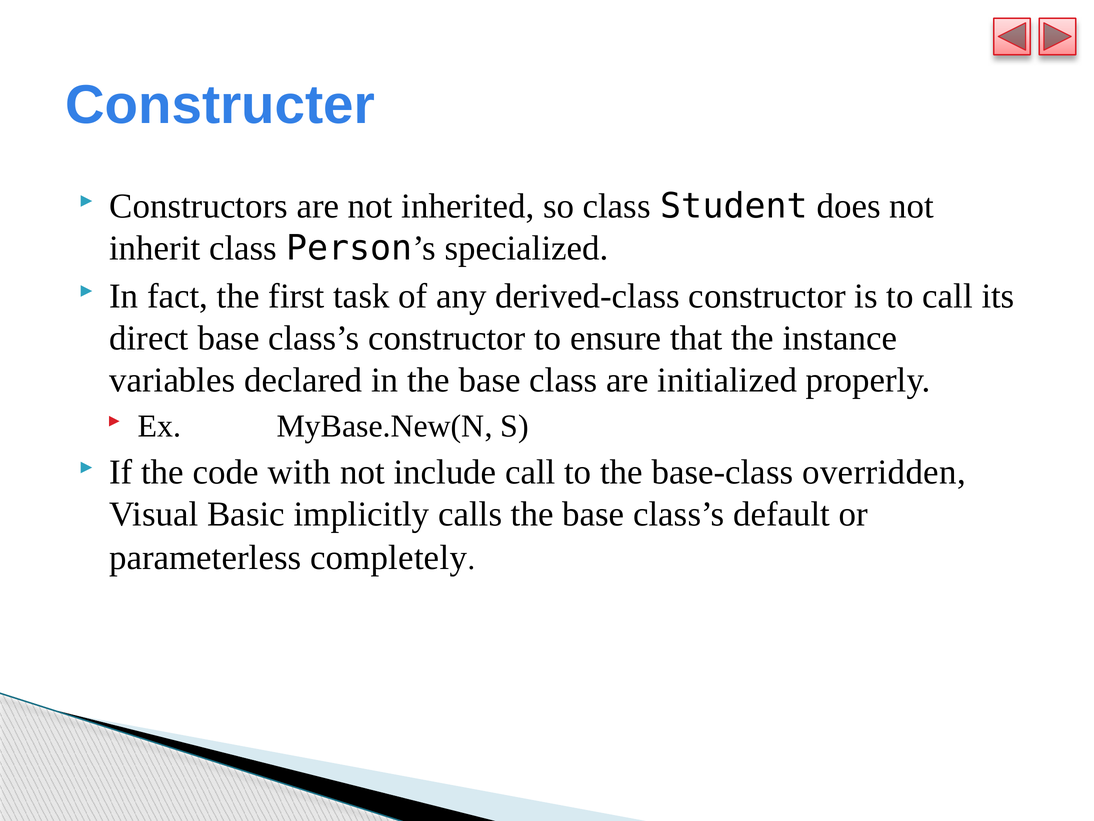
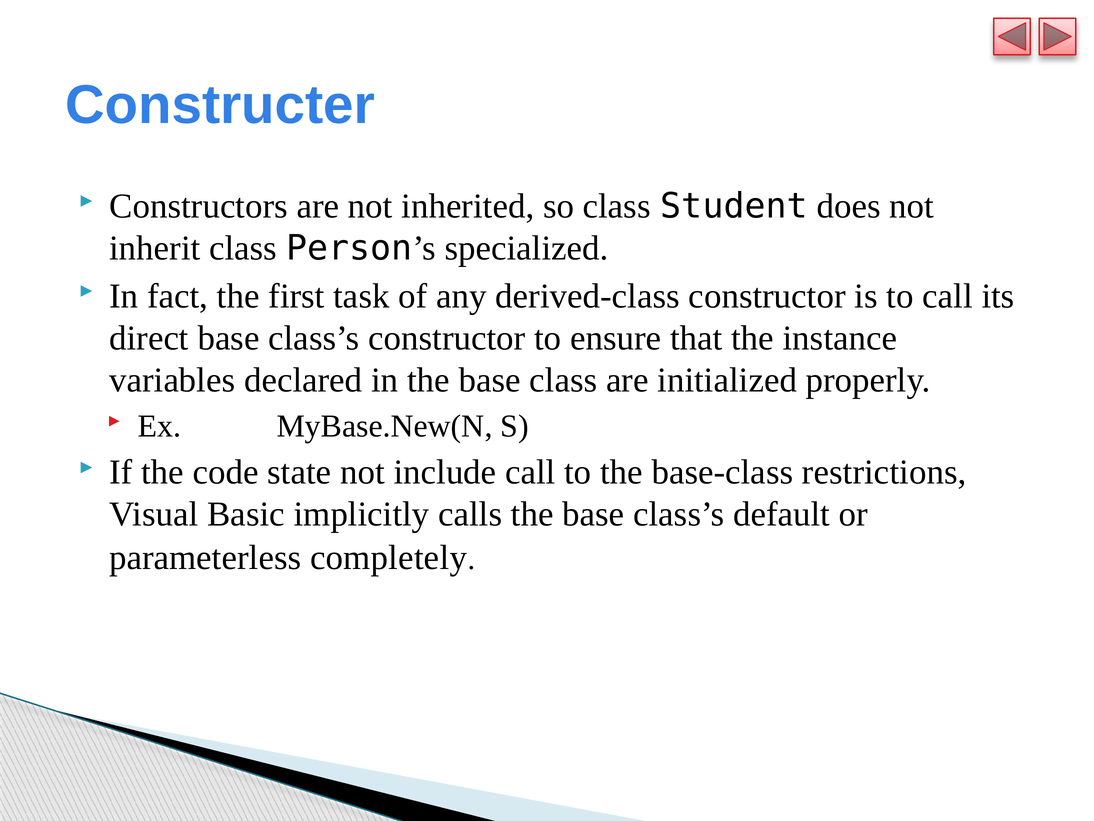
with: with -> state
overridden: overridden -> restrictions
